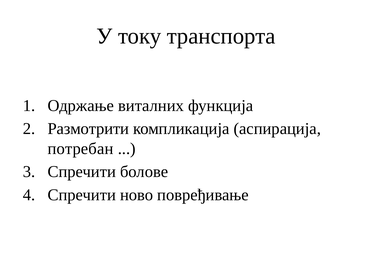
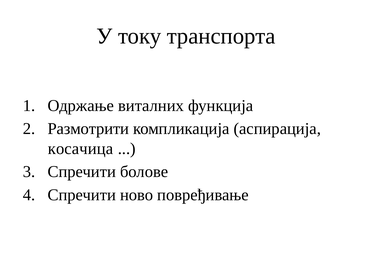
потребан: потребан -> косачица
